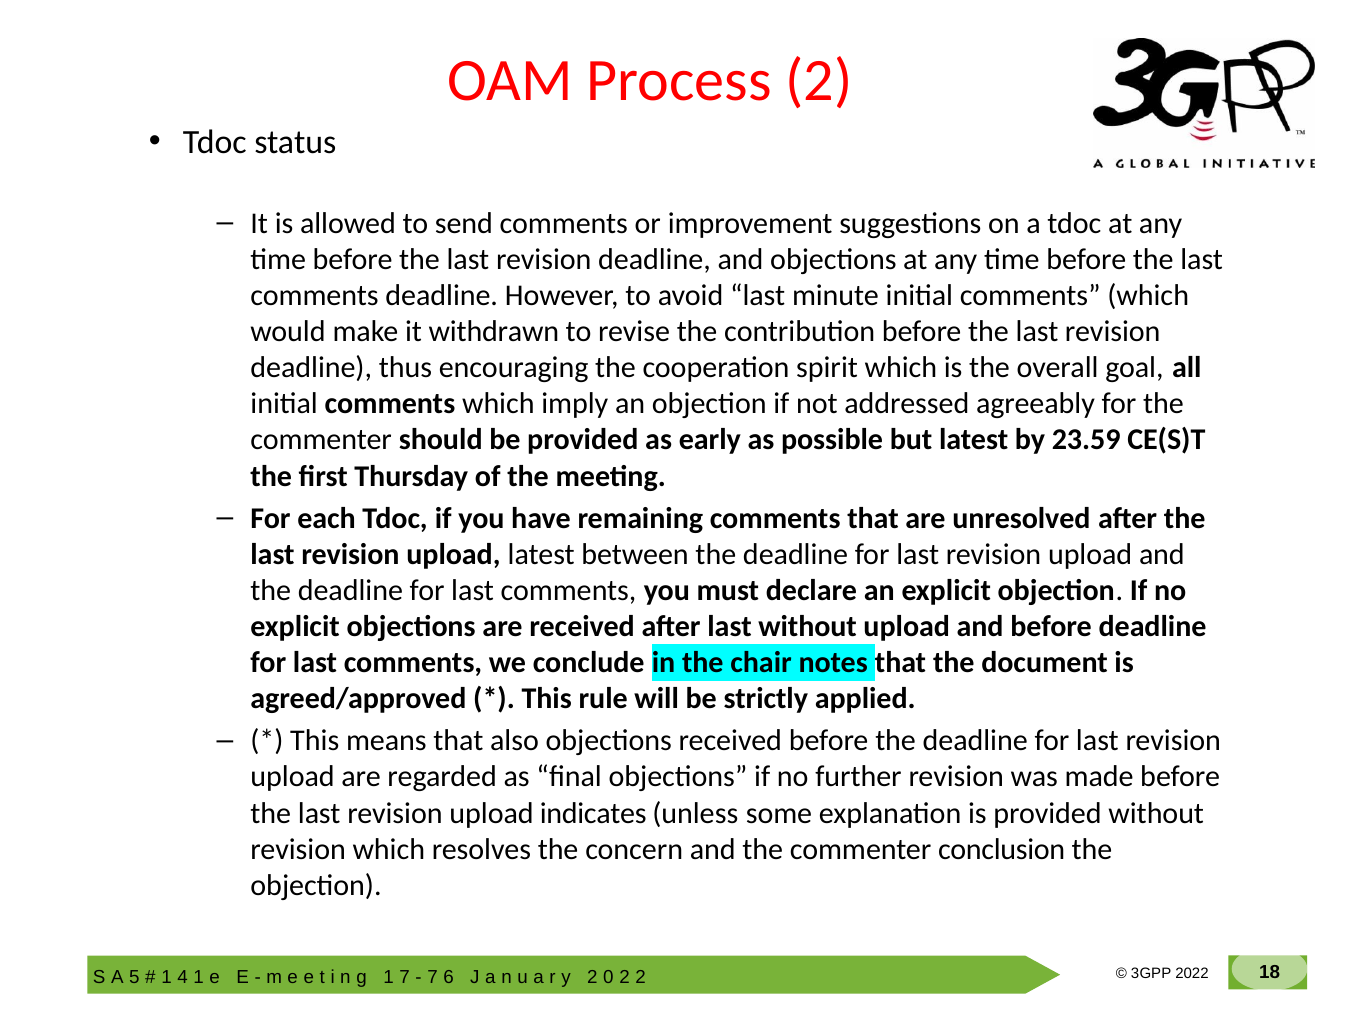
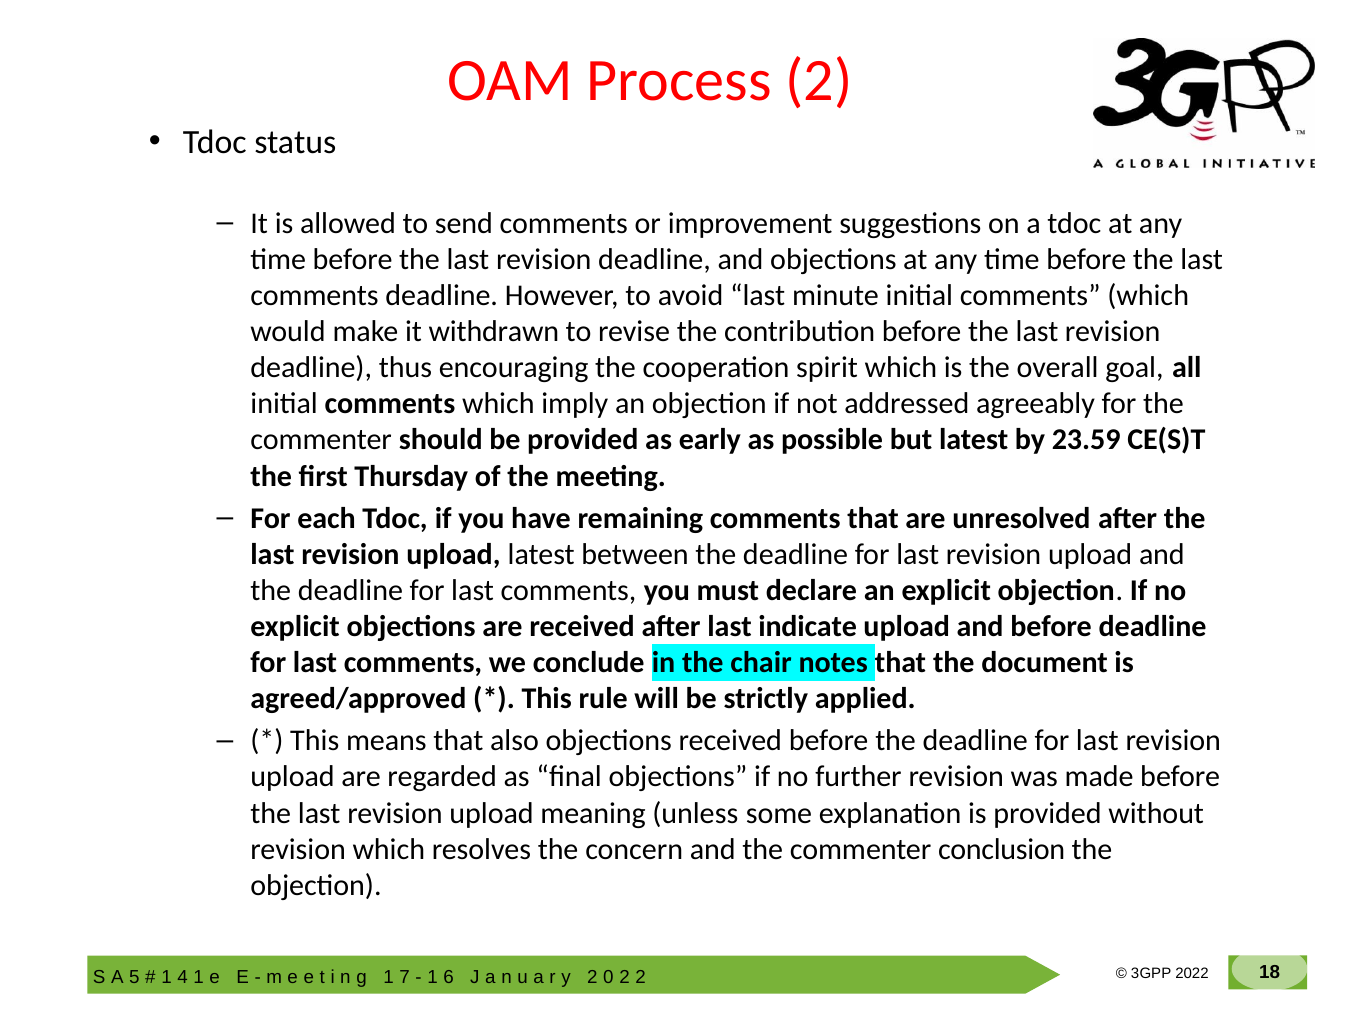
last without: without -> indicate
indicates: indicates -> meaning
7 at (433, 976): 7 -> 1
